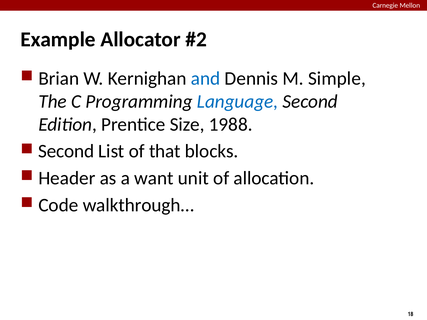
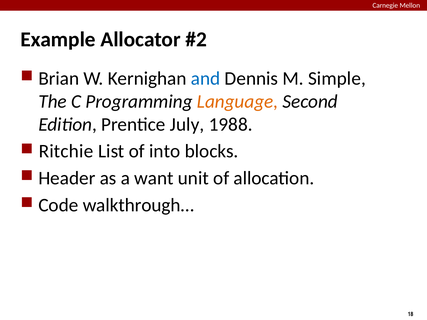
Language colour: blue -> orange
Size: Size -> July
Second at (66, 151): Second -> Ritchie
that: that -> into
